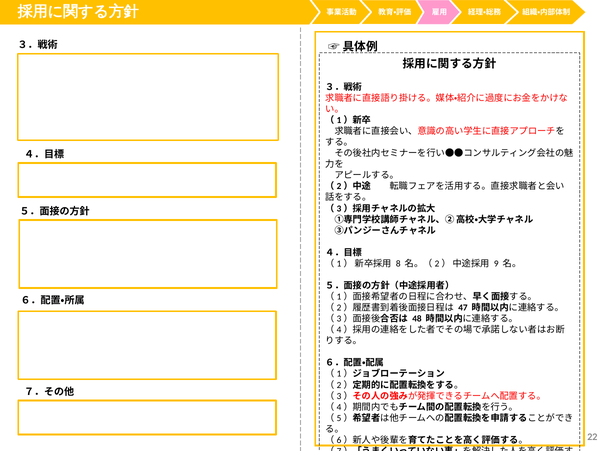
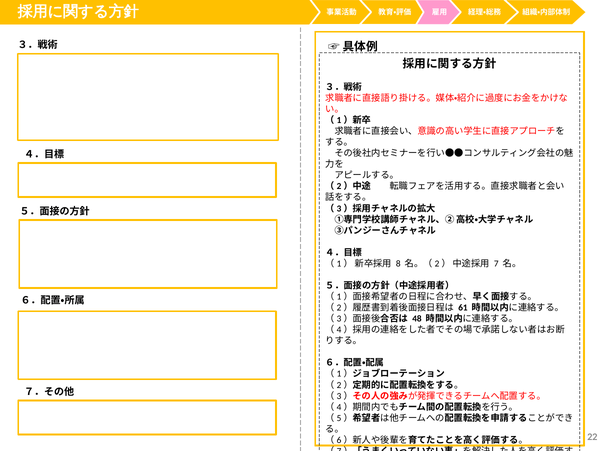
9: 9 -> 7
47: 47 -> 61
